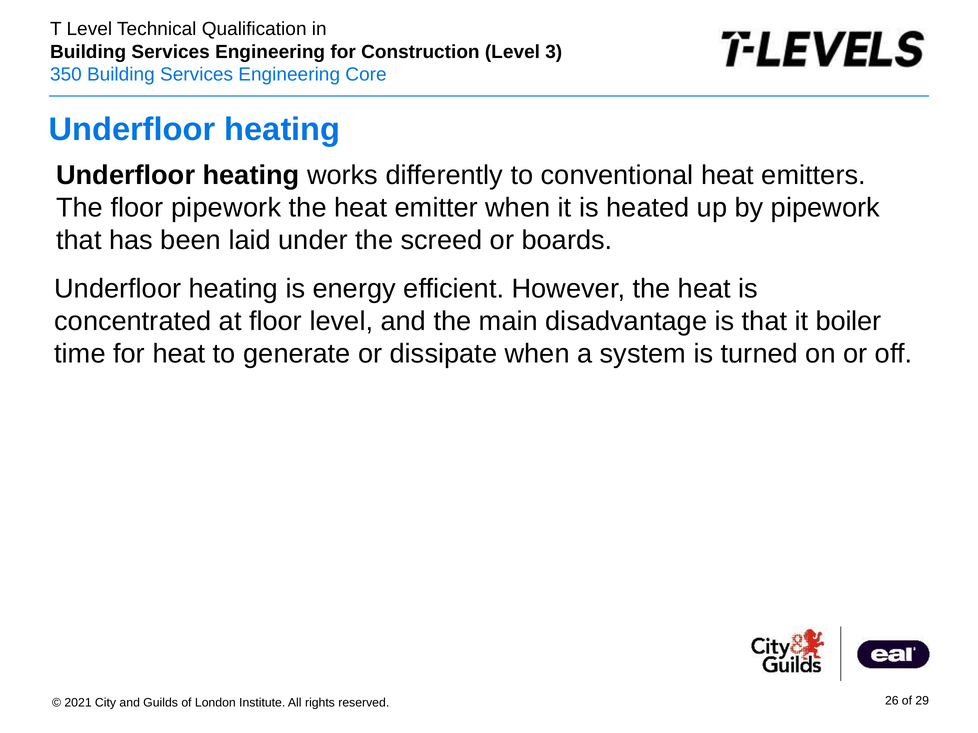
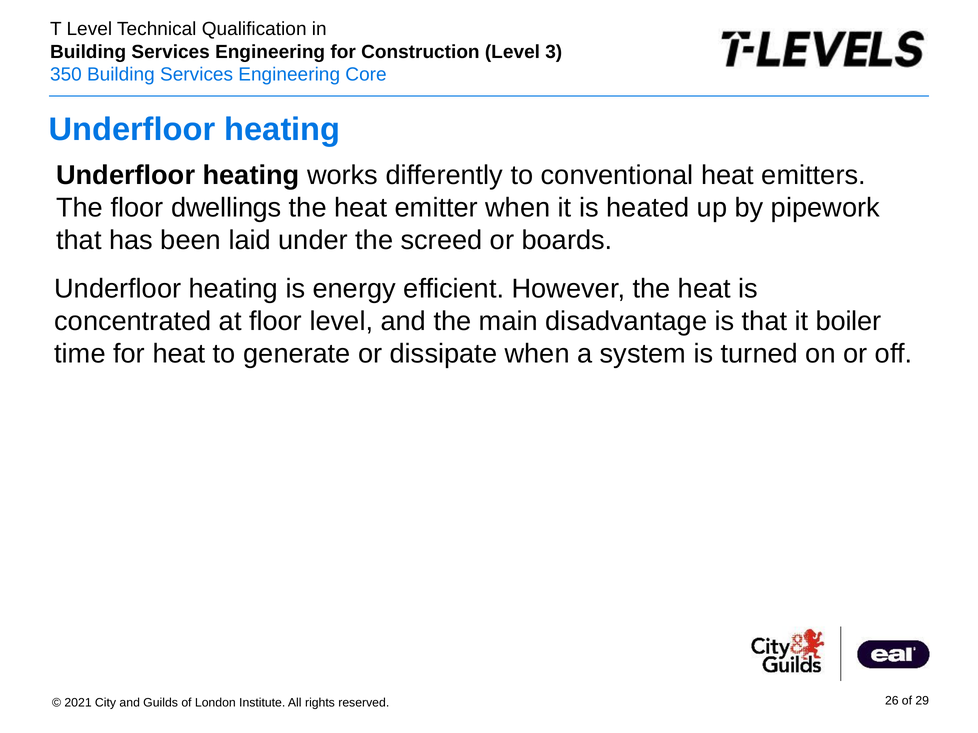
floor pipework: pipework -> dwellings
